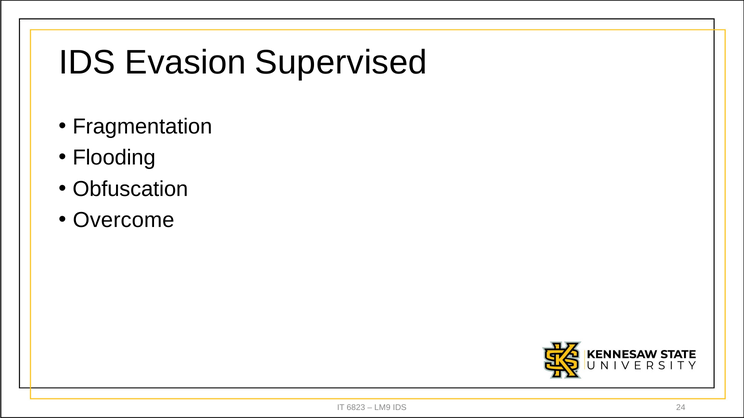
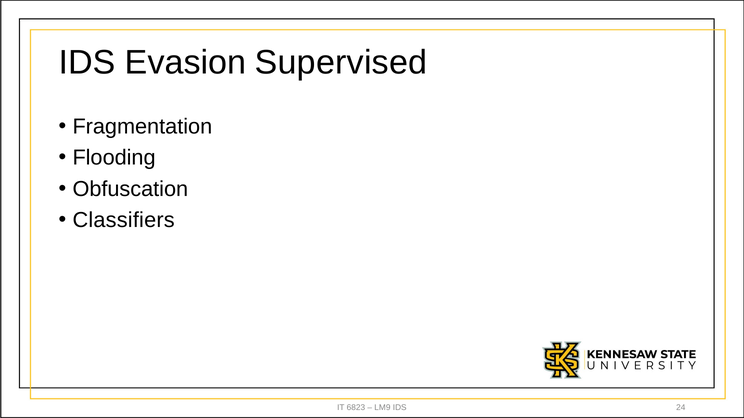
Overcome: Overcome -> Classifiers
